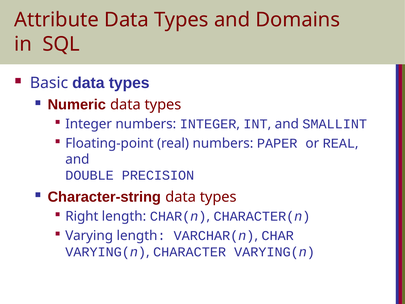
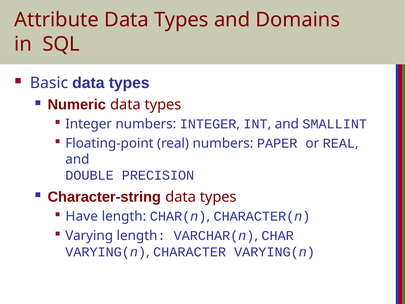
Right: Right -> Have
